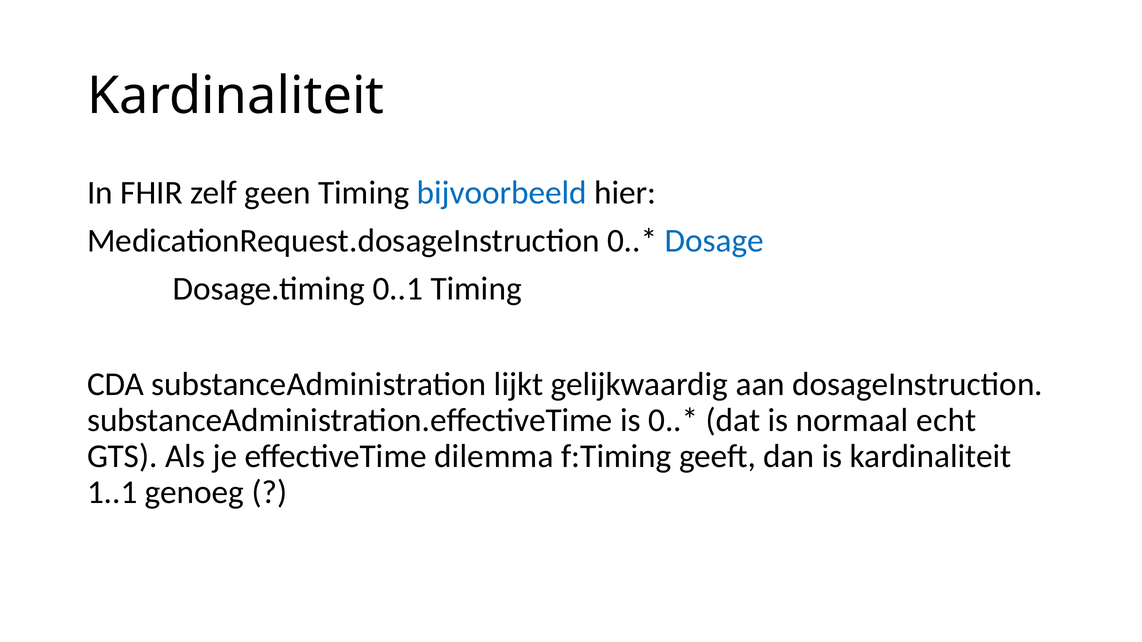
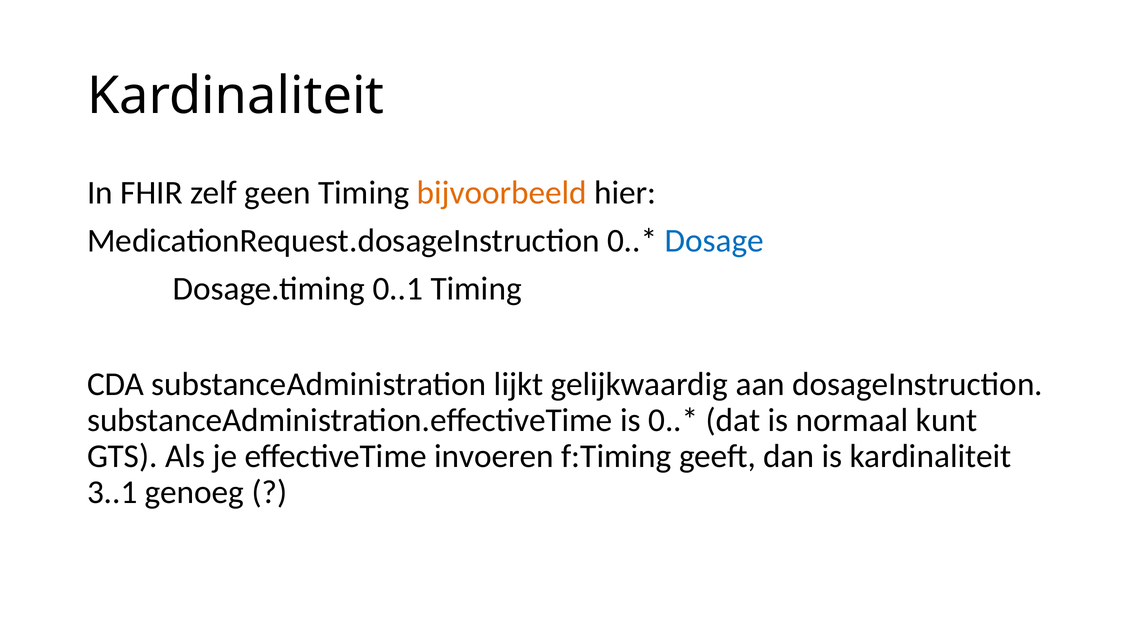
bijvoorbeeld colour: blue -> orange
echt: echt -> kunt
dilemma: dilemma -> invoeren
1..1: 1..1 -> 3..1
